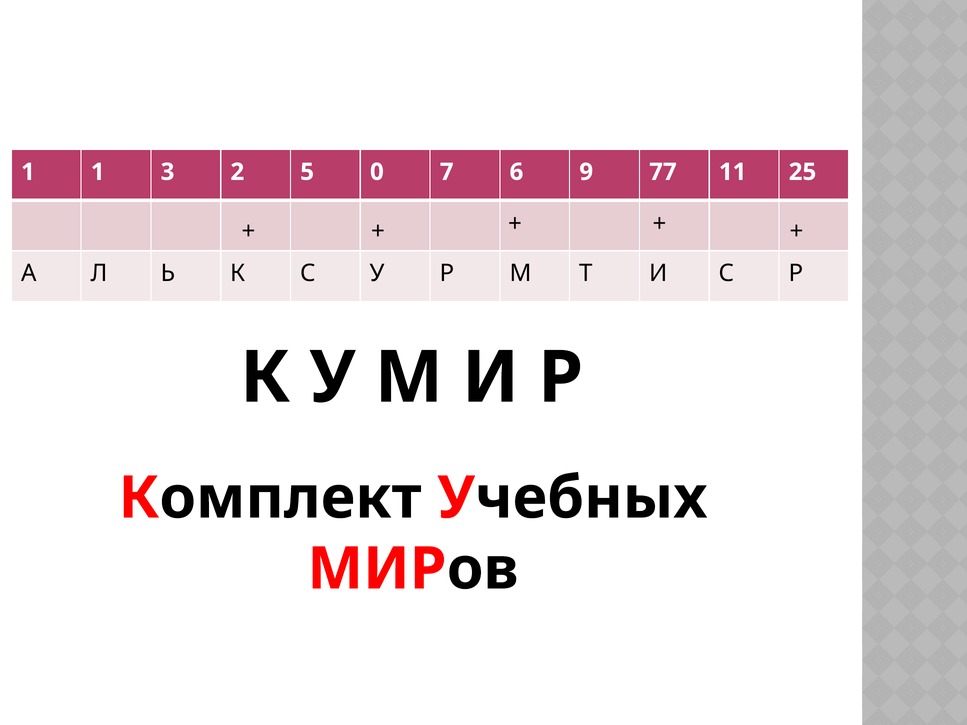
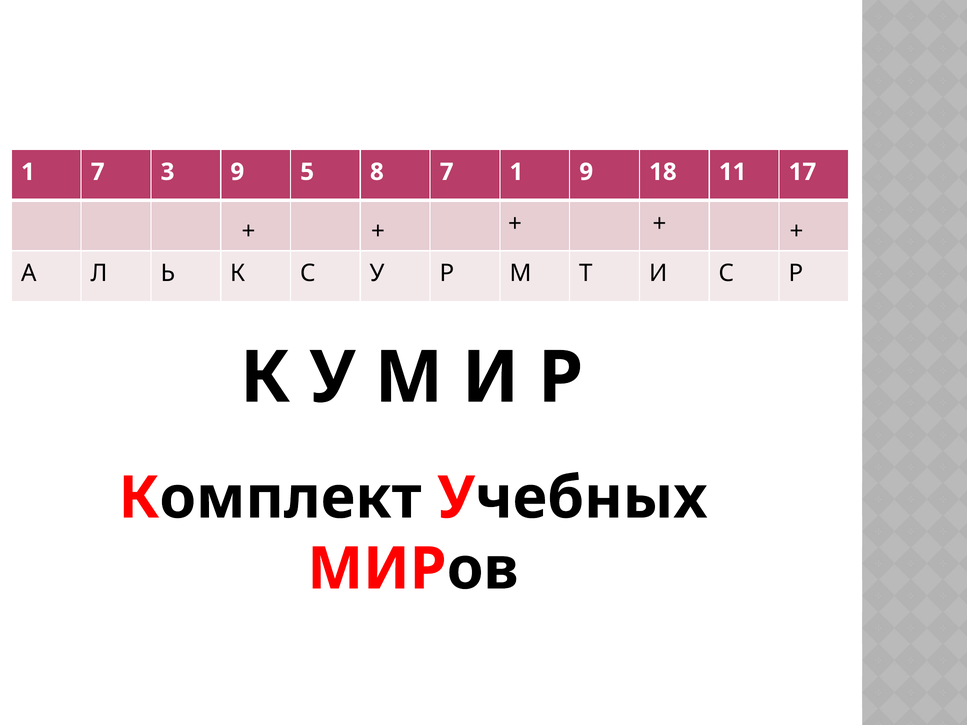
1 1: 1 -> 7
3 2: 2 -> 9
0: 0 -> 8
7 6: 6 -> 1
77: 77 -> 18
25: 25 -> 17
